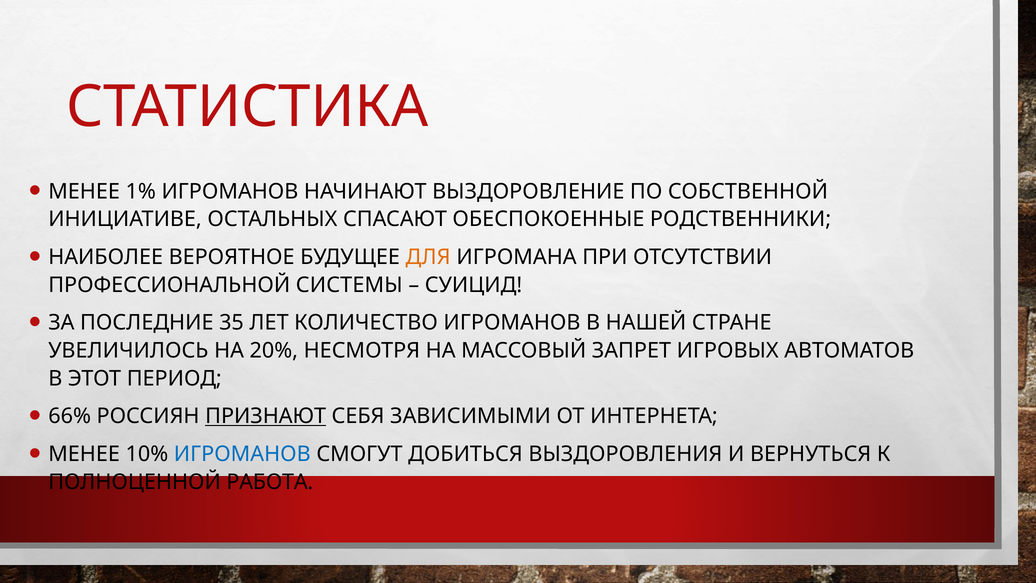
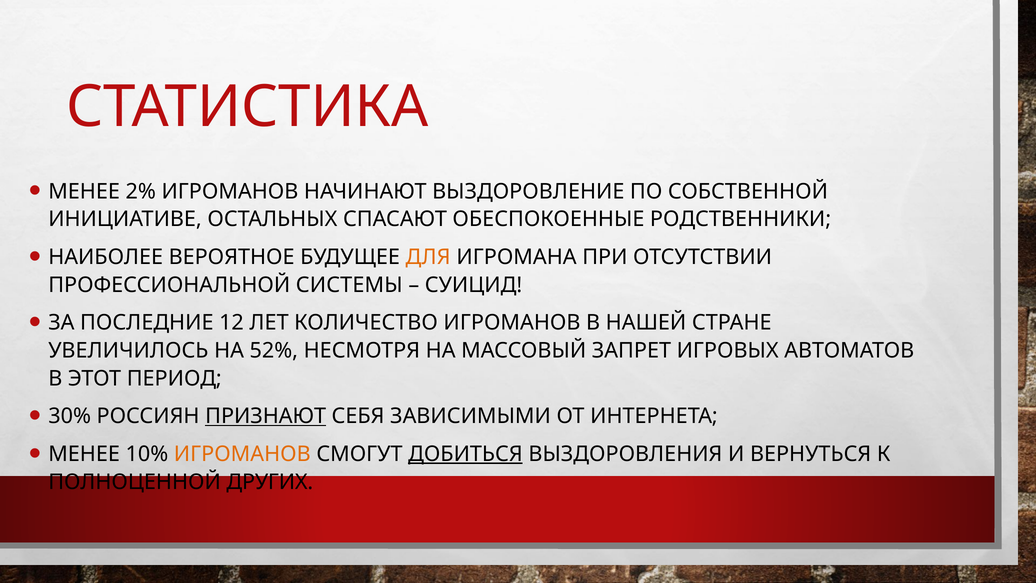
1%: 1% -> 2%
35: 35 -> 12
20%: 20% -> 52%
66%: 66% -> 30%
ИГРОМАНОВ at (242, 454) colour: blue -> orange
ДОБИТЬСЯ underline: none -> present
РАБОТА: РАБОТА -> ДРУГИХ
